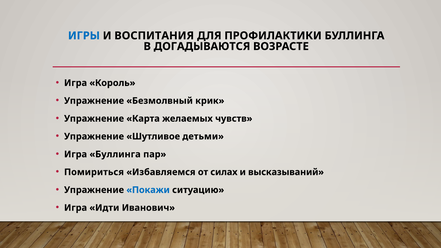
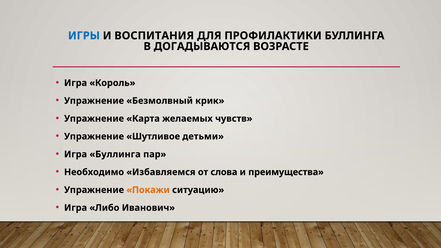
Помириться: Помириться -> Необходимо
силах: силах -> слова
высказываний: высказываний -> преимущества
Покажи colour: blue -> orange
Идти: Идти -> Либо
